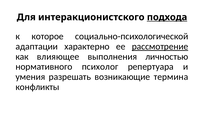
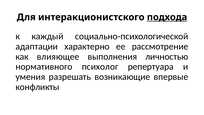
которое: которое -> каждый
рассмотрение underline: present -> none
термина: термина -> впервые
